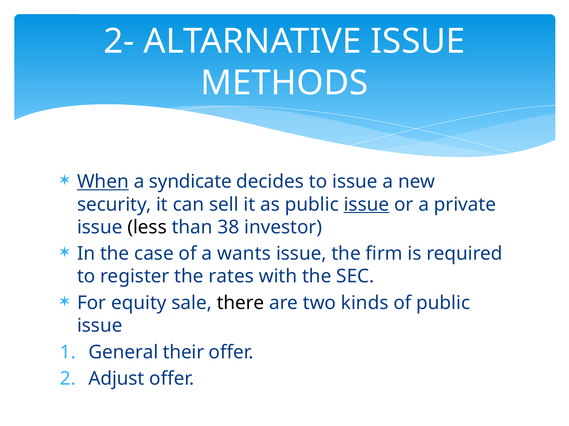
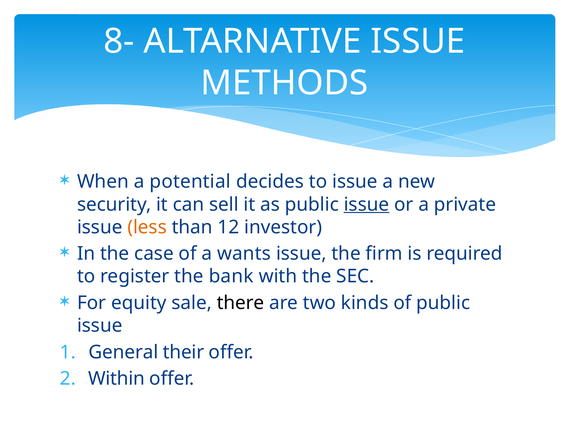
2-: 2- -> 8-
When underline: present -> none
syndicate: syndicate -> potential
less colour: black -> orange
38: 38 -> 12
rates: rates -> bank
Adjust: Adjust -> Within
